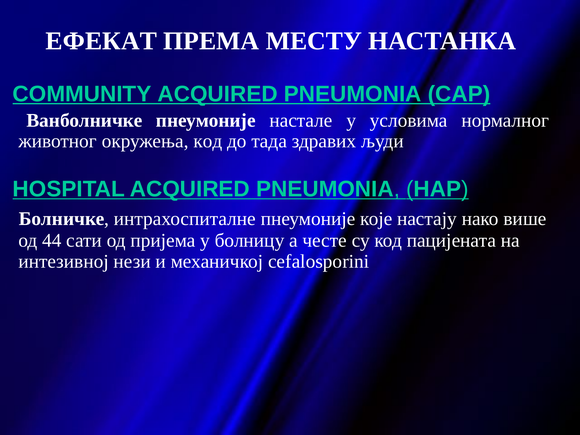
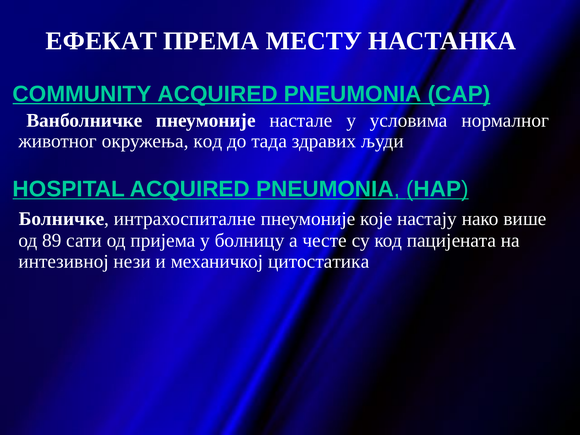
44: 44 -> 89
cefalosporini: cefalosporini -> цитостатика
